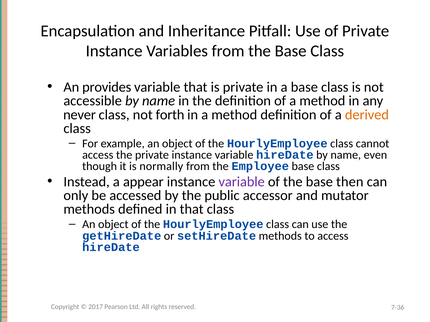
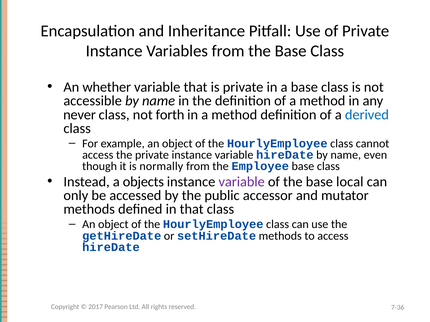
provides: provides -> whether
derived colour: orange -> blue
appear: appear -> objects
then: then -> local
